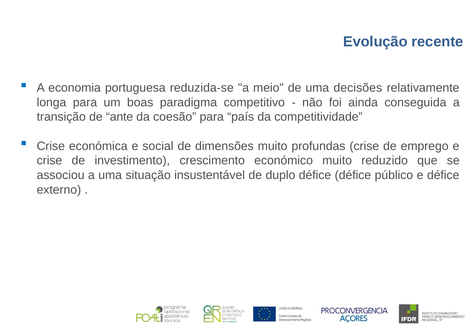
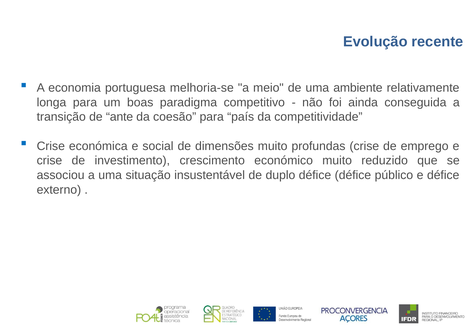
reduzida-se: reduzida-se -> melhoria-se
decisões: decisões -> ambiente
